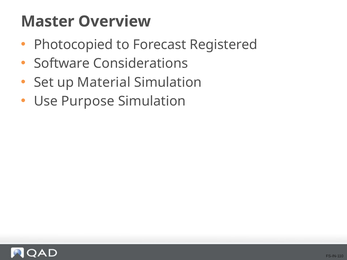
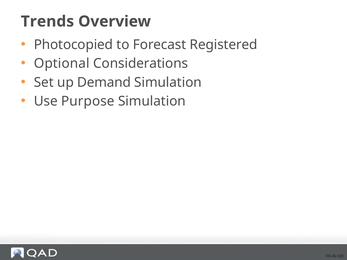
Master: Master -> Trends
Software: Software -> Optional
Material: Material -> Demand
